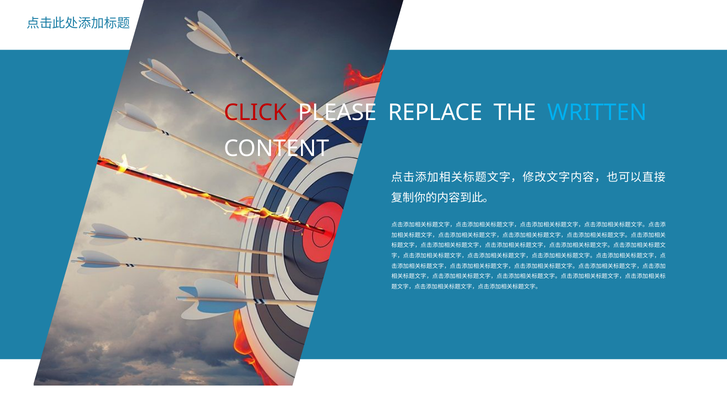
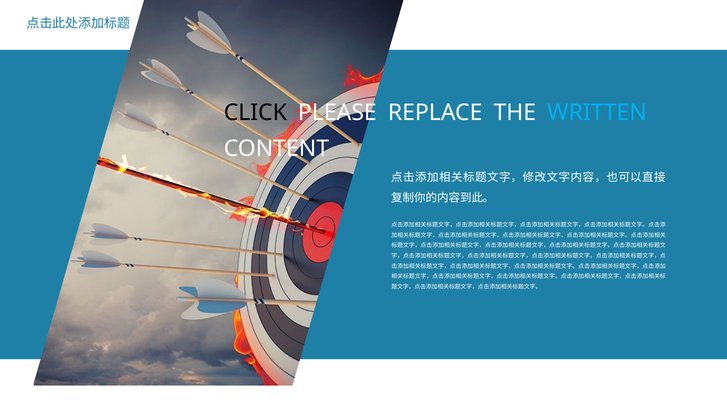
CLICK colour: red -> black
